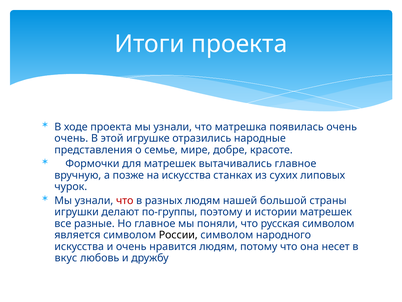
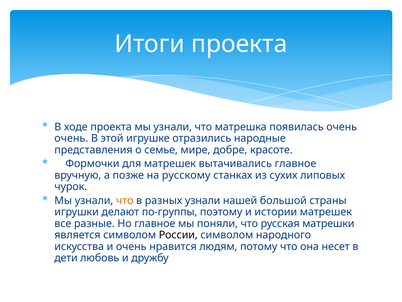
на искусства: искусства -> русскому
что at (125, 200) colour: red -> orange
разных людям: людям -> узнали
русская символом: символом -> матрешки
вкус: вкус -> дети
